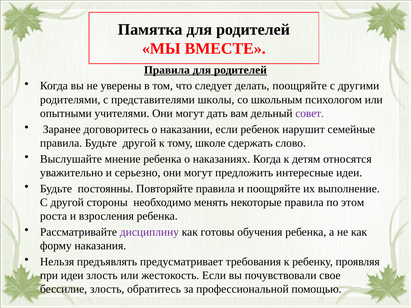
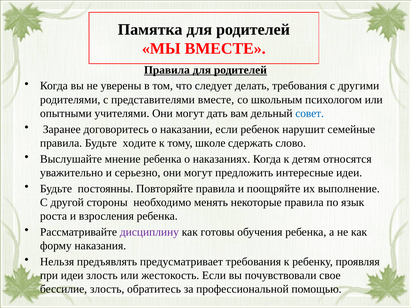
делать поощряйте: поощряйте -> требования
представителями школы: школы -> вместе
совет colour: purple -> blue
Будьте другой: другой -> ходите
этом: этом -> язык
